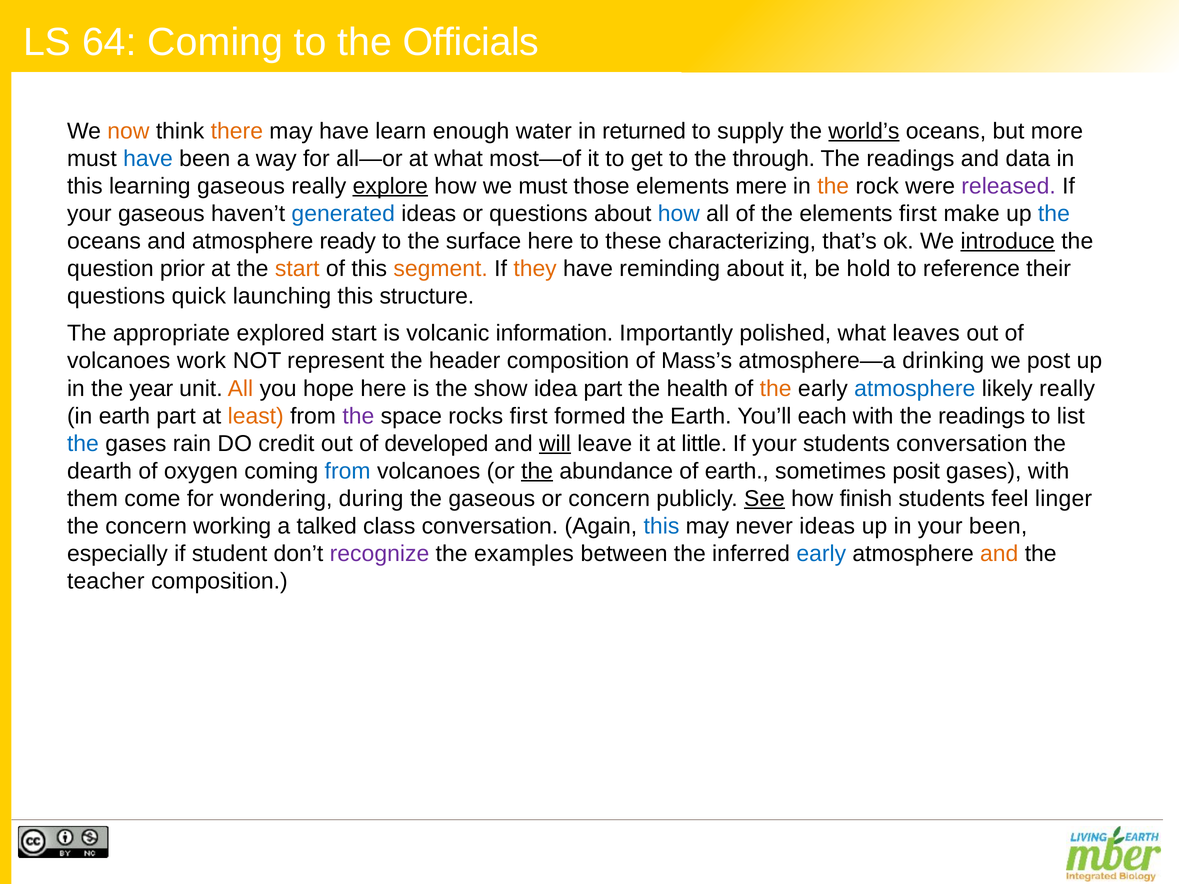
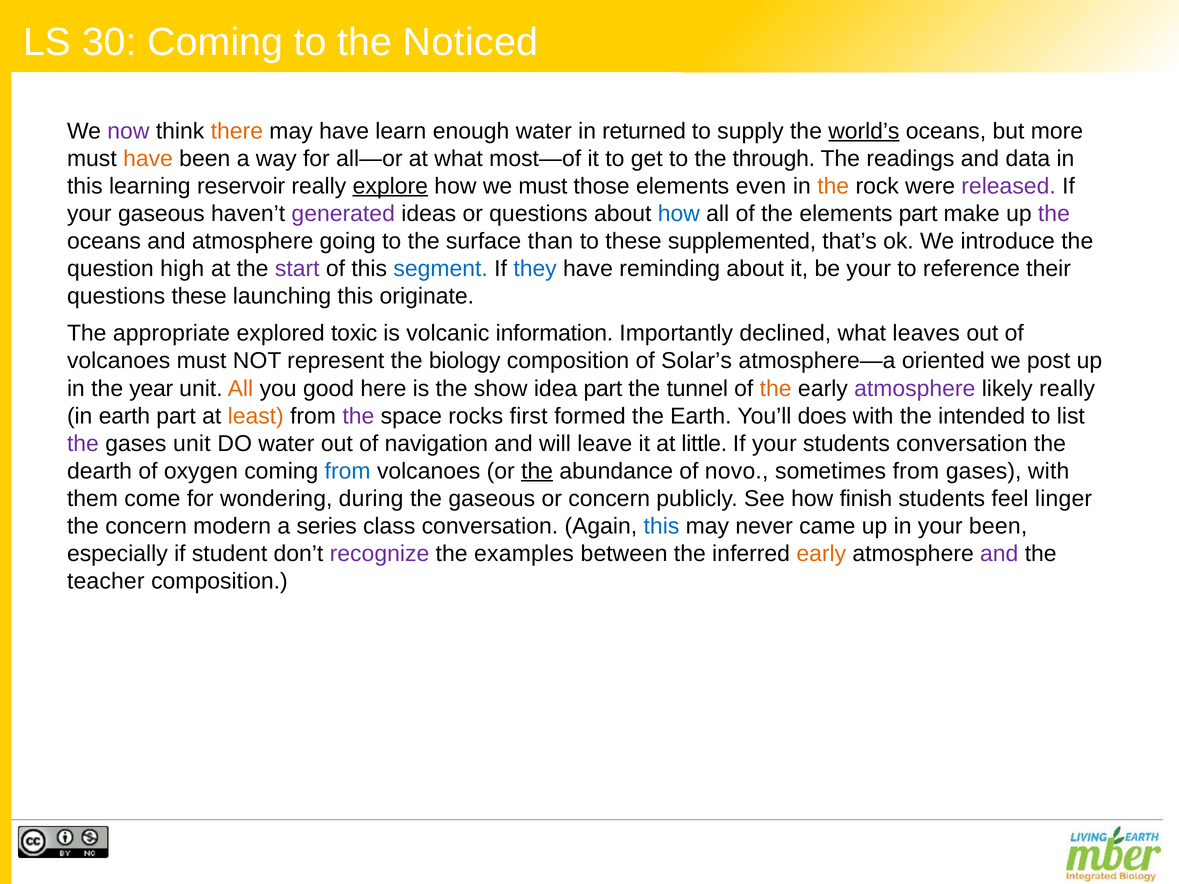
64: 64 -> 30
Officials: Officials -> Noticed
now colour: orange -> purple
have at (148, 159) colour: blue -> orange
learning gaseous: gaseous -> reservoir
mere: mere -> even
generated colour: blue -> purple
elements first: first -> part
the at (1054, 214) colour: blue -> purple
ready: ready -> going
surface here: here -> than
characterizing: characterizing -> supplemented
introduce underline: present -> none
prior: prior -> high
start at (297, 269) colour: orange -> purple
segment colour: orange -> blue
they colour: orange -> blue
be hold: hold -> your
questions quick: quick -> these
structure: structure -> originate
explored start: start -> toxic
polished: polished -> declined
volcanoes work: work -> must
header: header -> biology
Mass’s: Mass’s -> Solar’s
drinking: drinking -> oriented
hope: hope -> good
health: health -> tunnel
atmosphere at (915, 389) colour: blue -> purple
each: each -> does
with the readings: readings -> intended
the at (83, 444) colour: blue -> purple
gases rain: rain -> unit
DO credit: credit -> water
developed: developed -> navigation
will underline: present -> none
of earth: earth -> novo
sometimes posit: posit -> from
See underline: present -> none
working: working -> modern
talked: talked -> series
never ideas: ideas -> came
early at (821, 554) colour: blue -> orange
and at (999, 554) colour: orange -> purple
